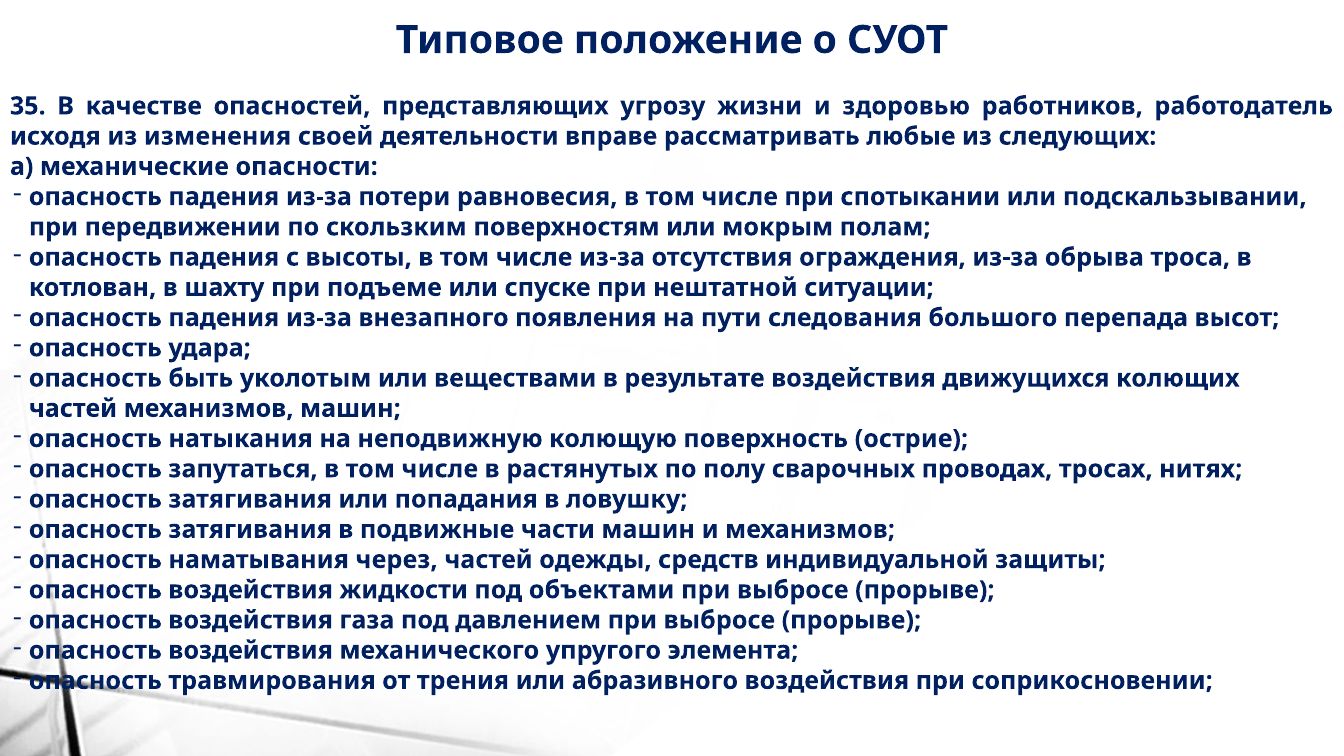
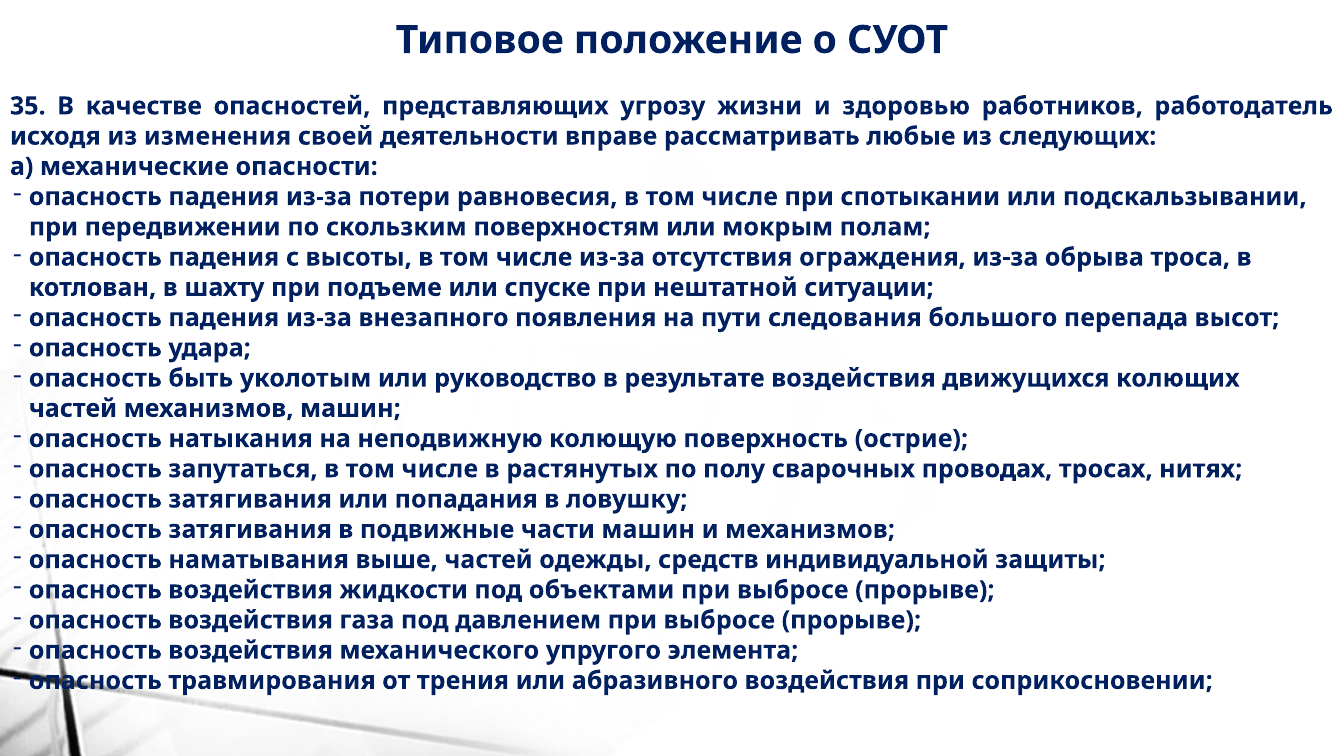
веществами: веществами -> руководство
через: через -> выше
